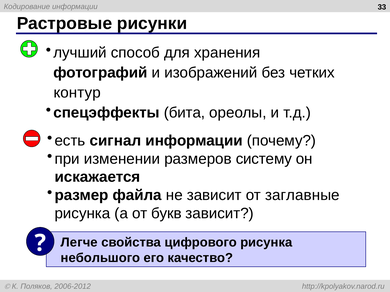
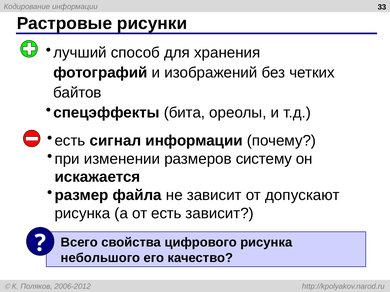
контур: контур -> байтов
заглавные: заглавные -> допускают
от букв: букв -> есть
Легче: Легче -> Всего
